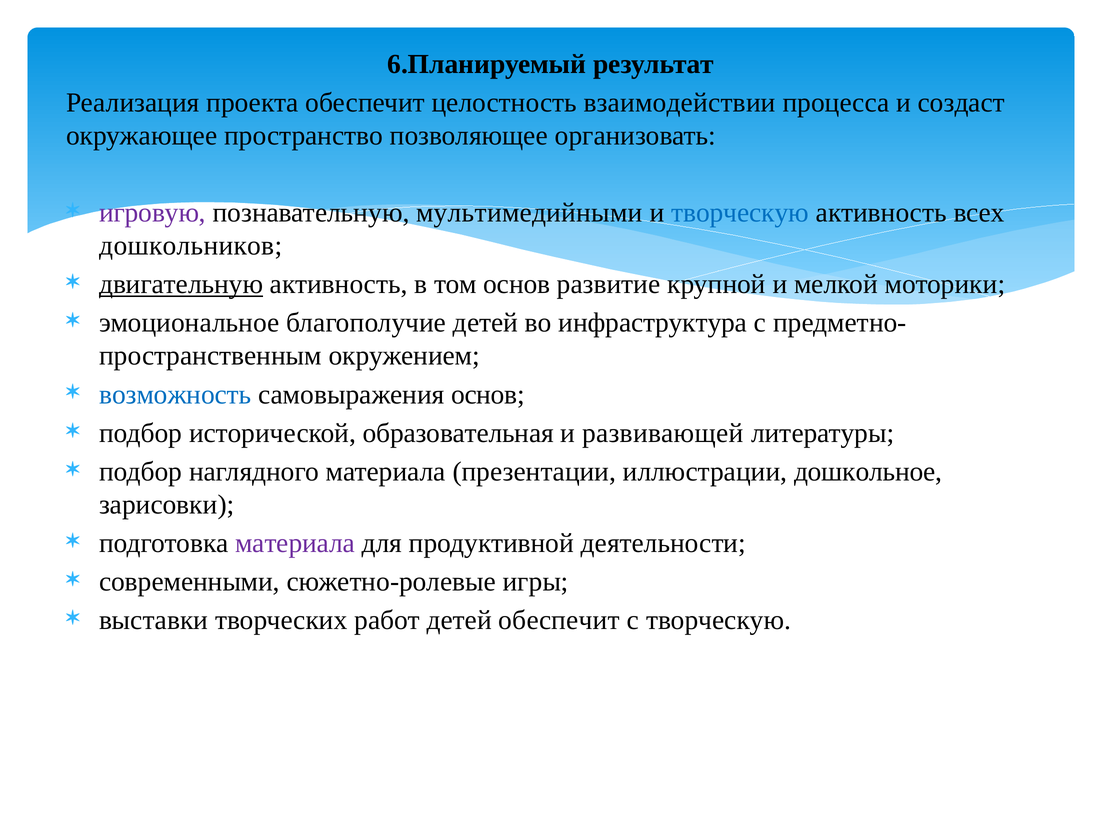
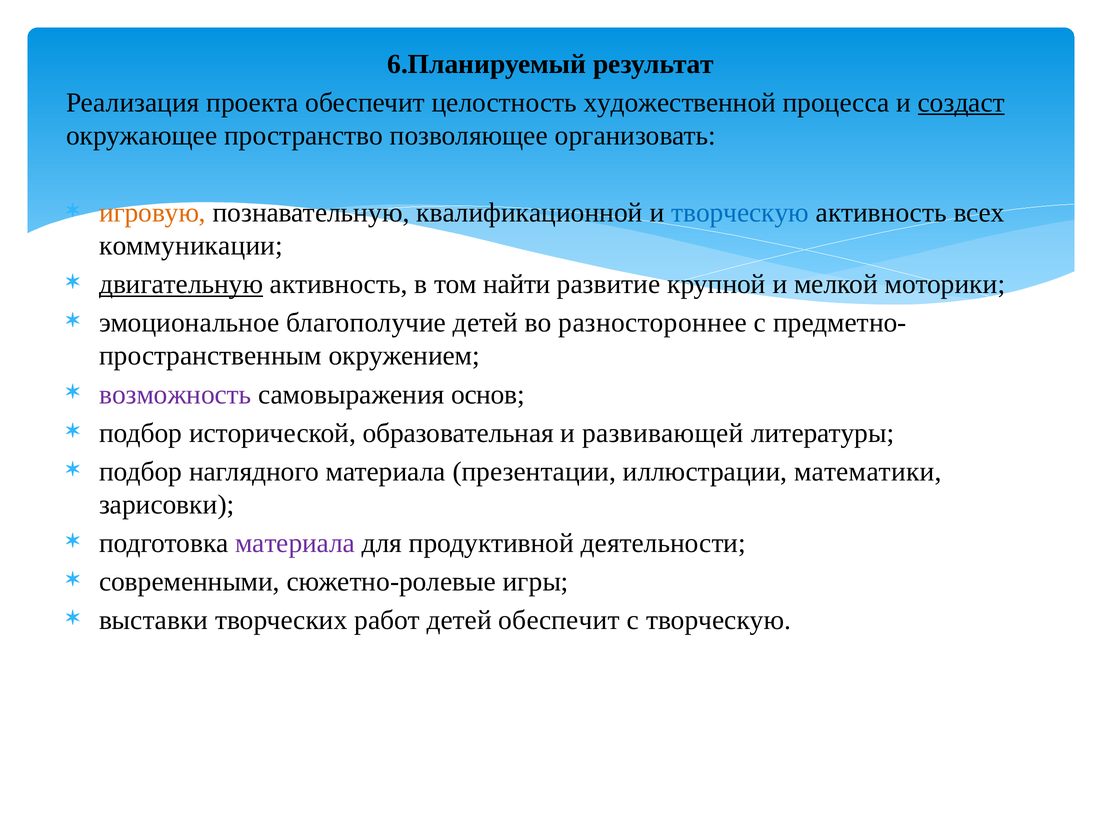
взаимодействии: взаимодействии -> художественной
создаст underline: none -> present
игровую colour: purple -> orange
мультимедийными: мультимедийными -> квалификационной
дошкольников: дошкольников -> коммуникации
том основ: основ -> найти
инфраструктура: инфраструктура -> разностороннее
возможность colour: blue -> purple
дошкольное: дошкольное -> математики
